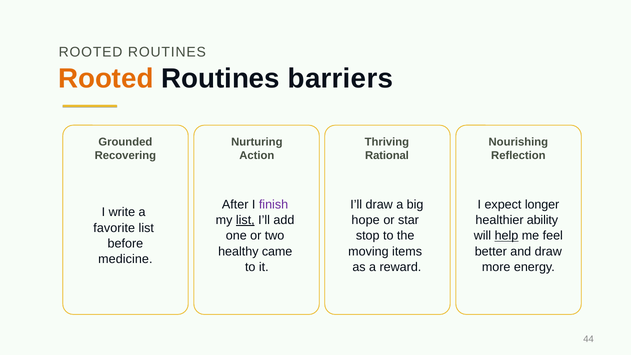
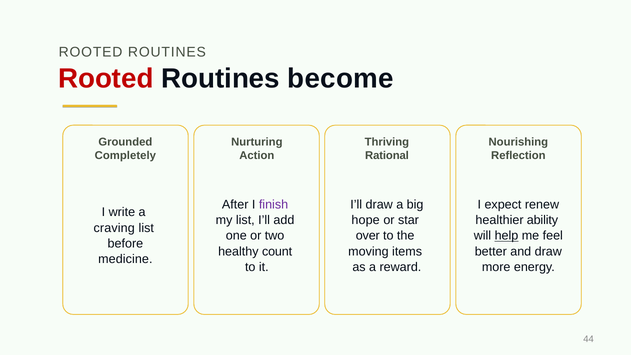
Rooted at (106, 78) colour: orange -> red
barriers: barriers -> become
Recovering: Recovering -> Completely
longer: longer -> renew
list at (245, 220) underline: present -> none
favorite: favorite -> craving
stop: stop -> over
came: came -> count
